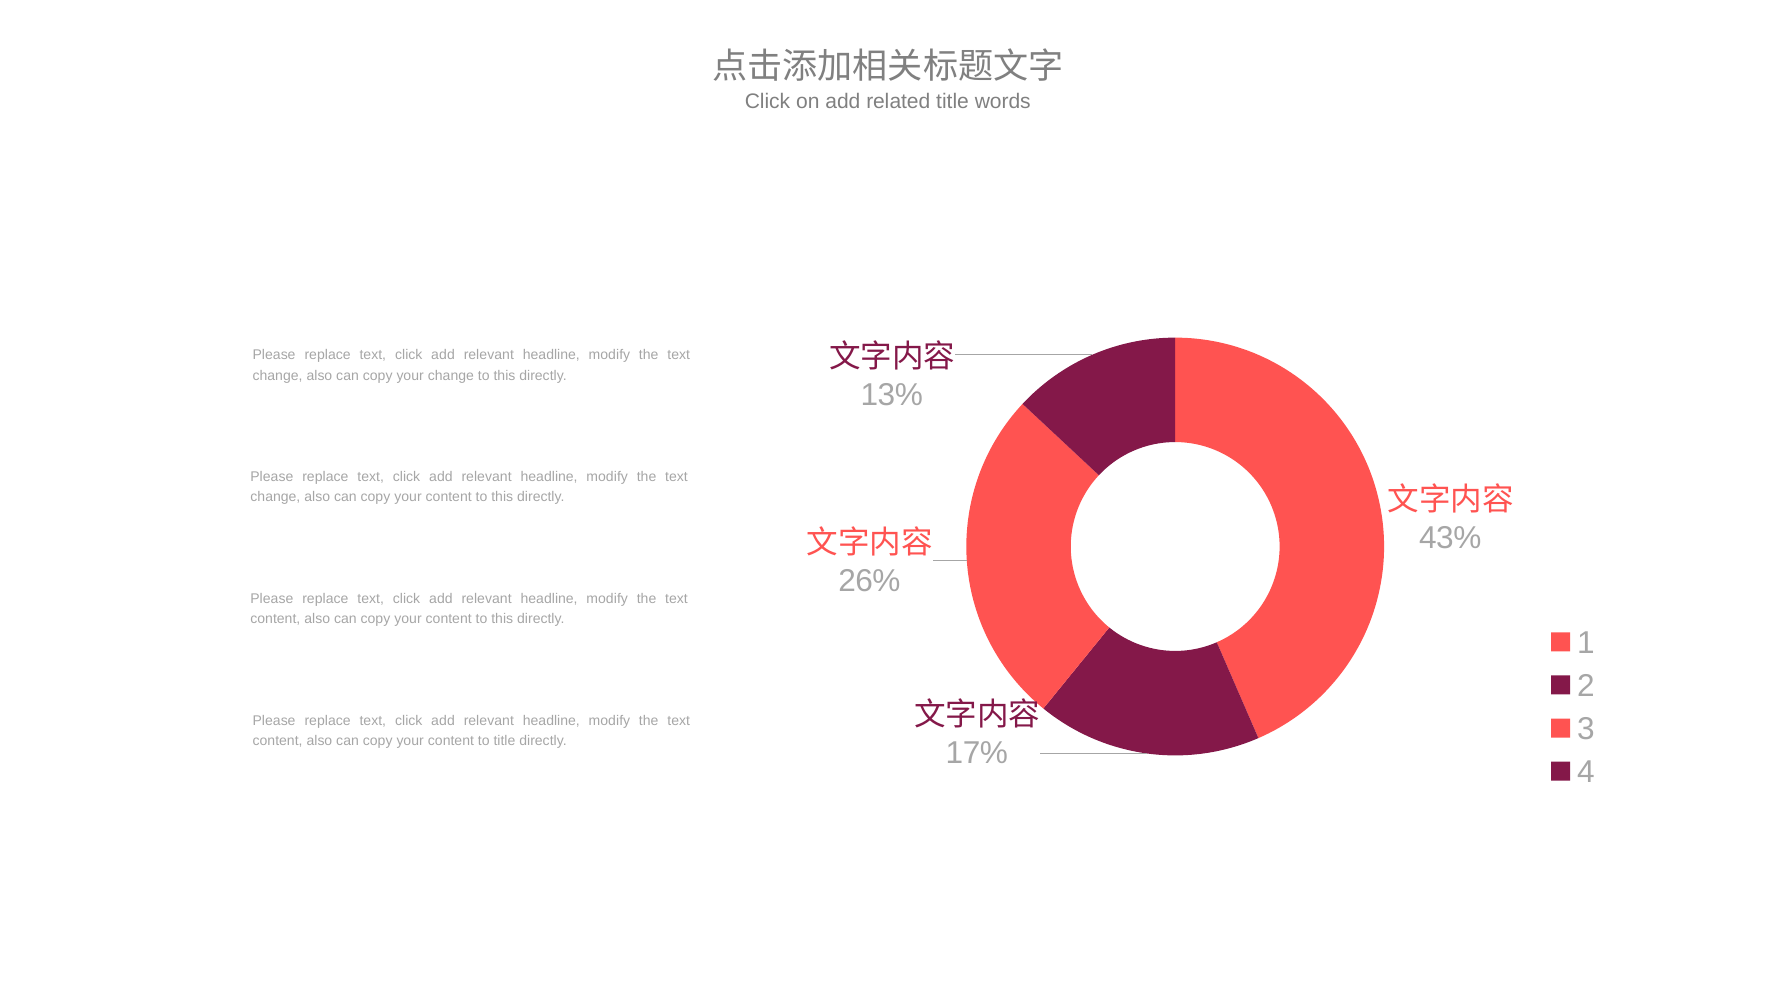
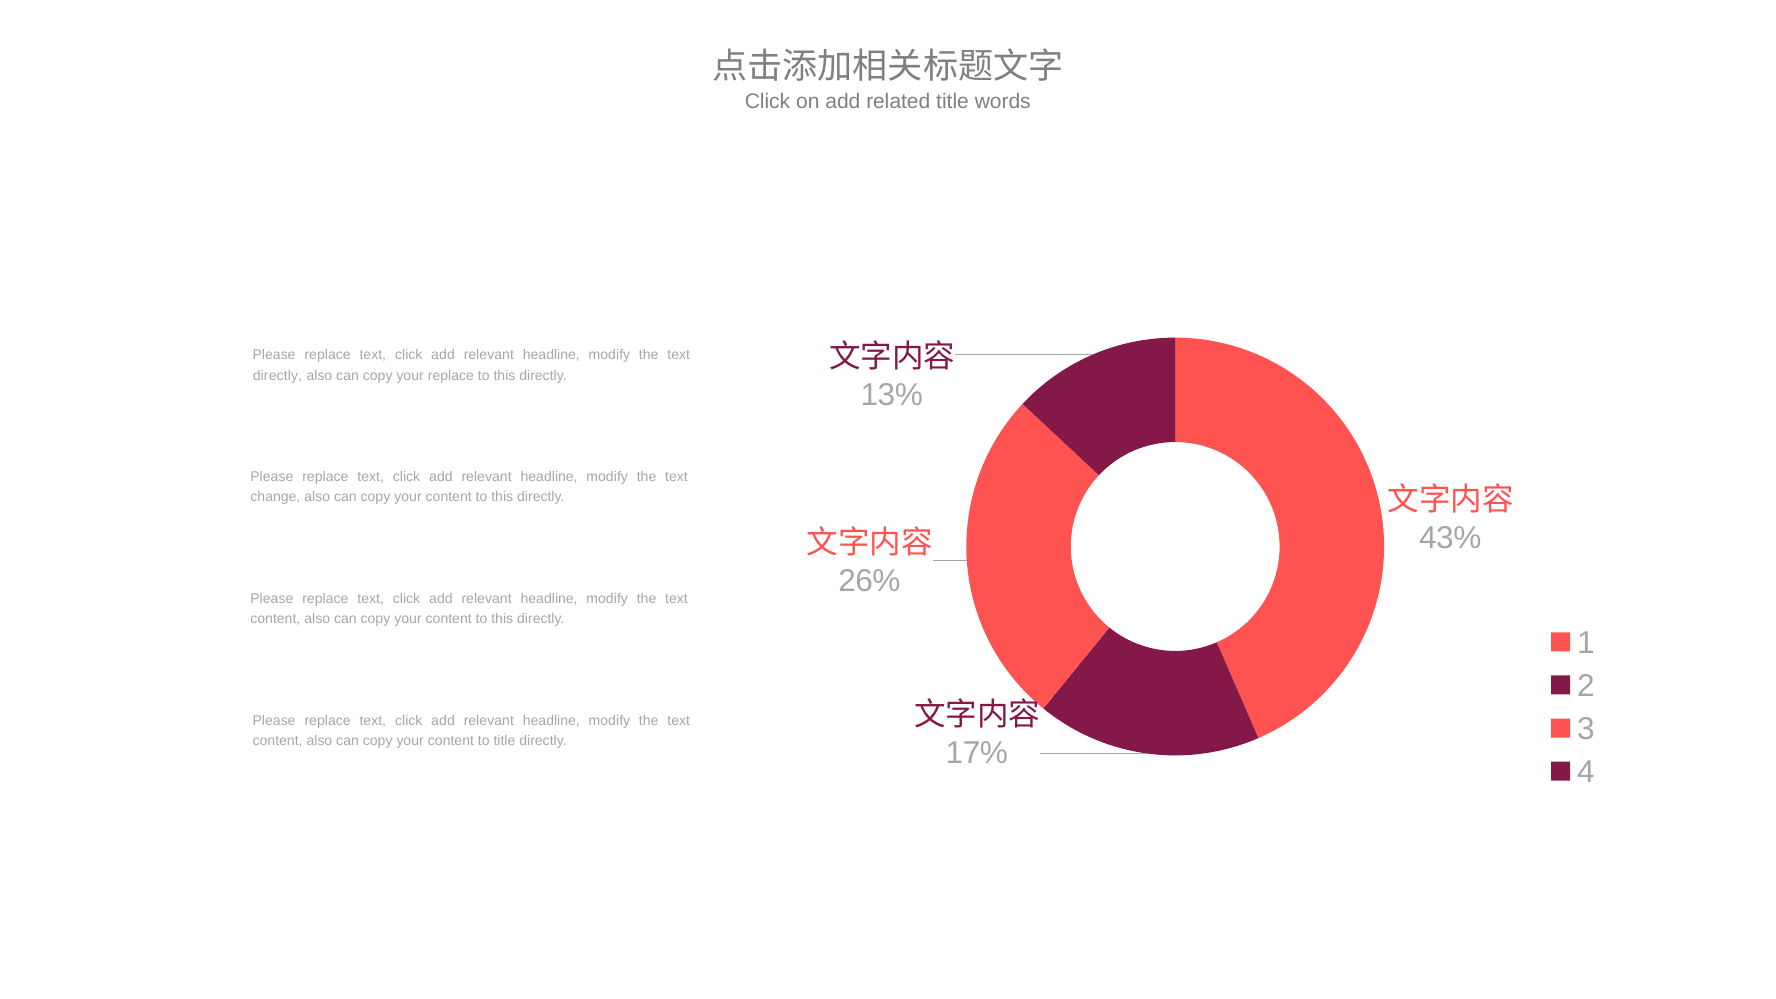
change at (278, 375): change -> directly
your change: change -> replace
